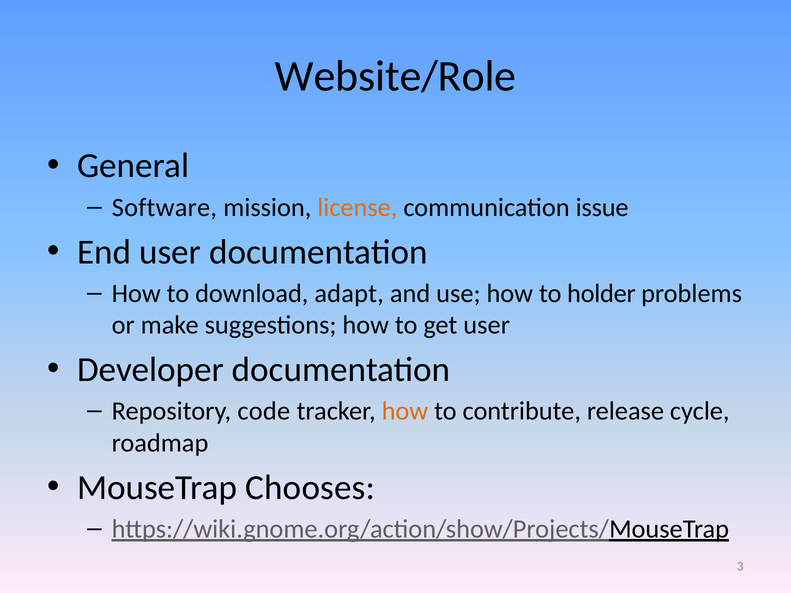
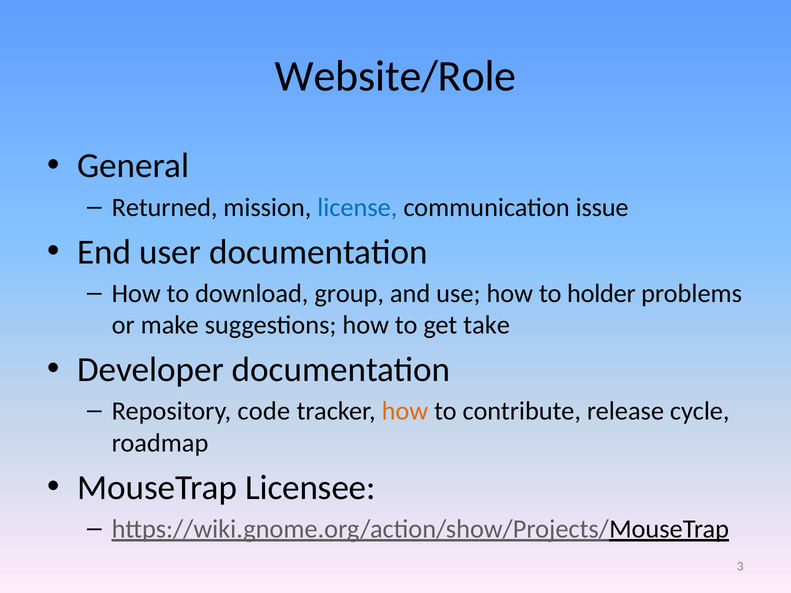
Software: Software -> Returned
license colour: orange -> blue
adapt: adapt -> group
get user: user -> take
Chooses: Chooses -> Licensee
